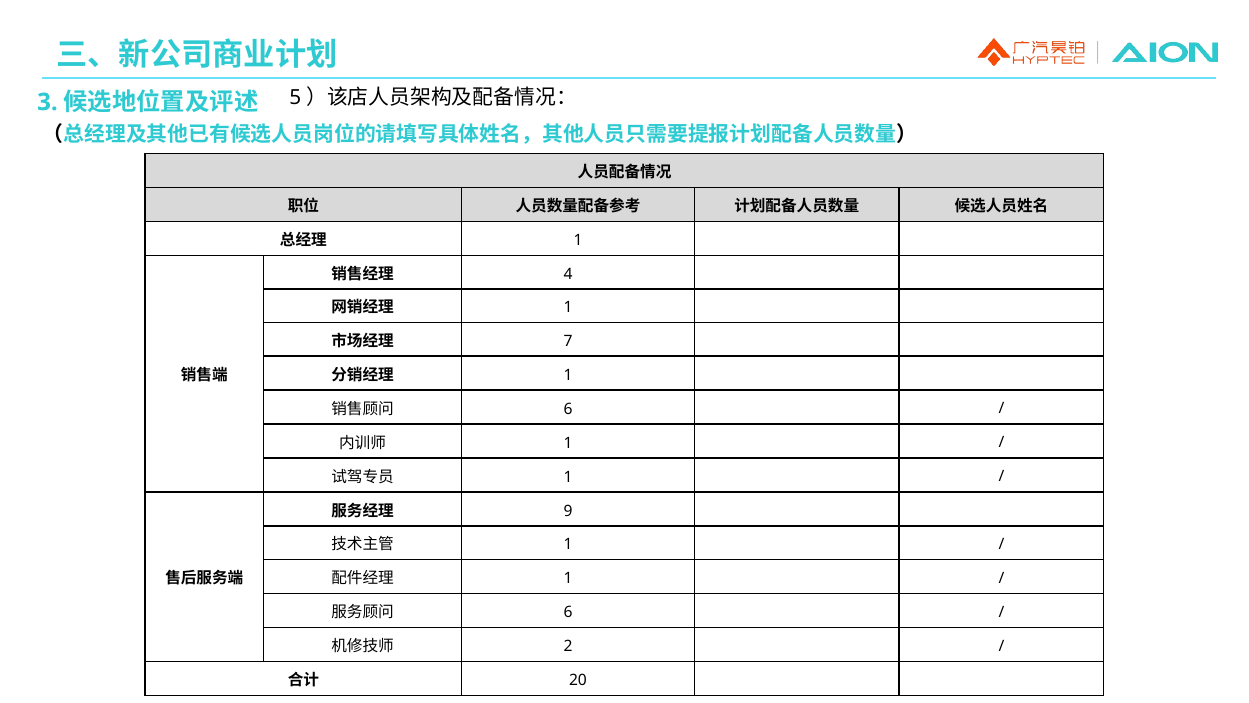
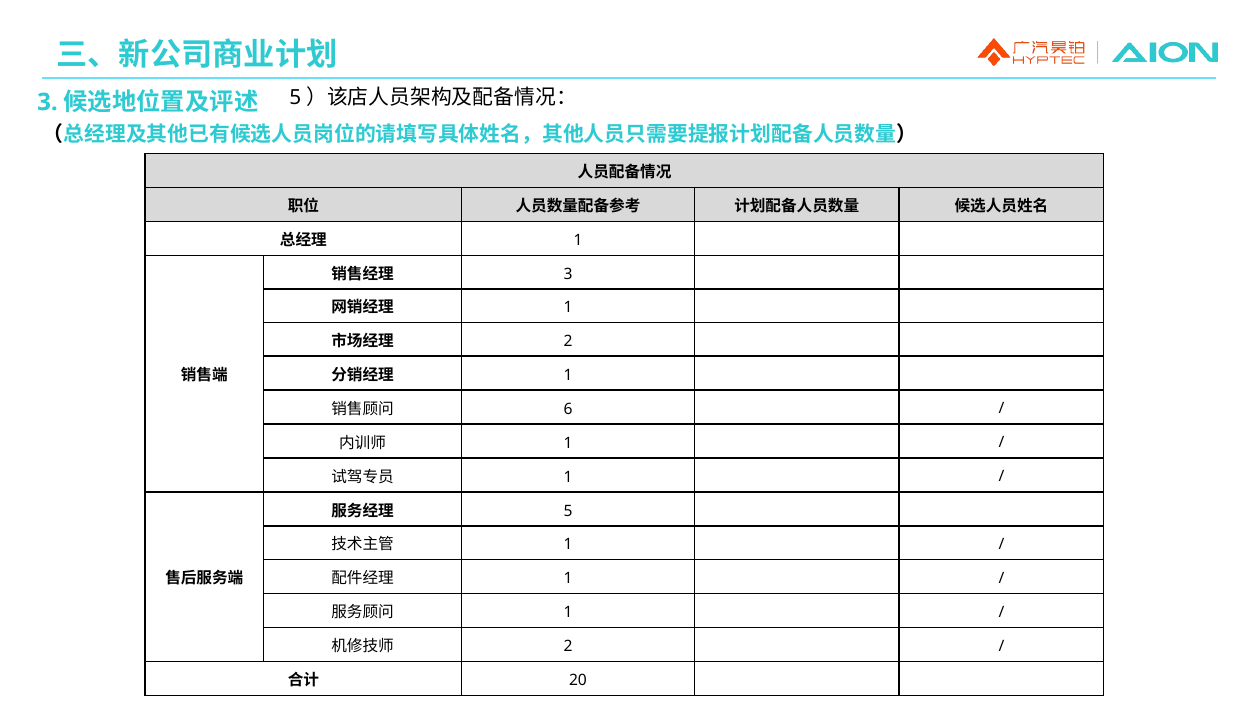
4 at (568, 274): 4 -> 3
7 at (568, 341): 7 -> 2
9: 9 -> 5
6 at (568, 612): 6 -> 1
